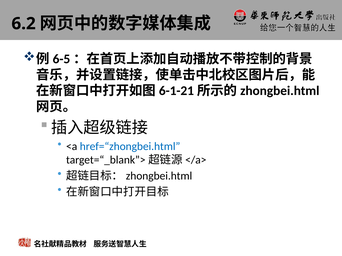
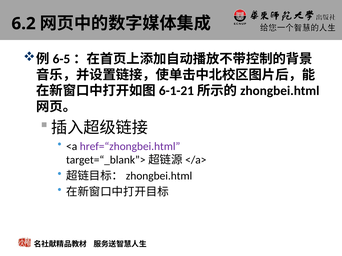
href=“zhongbei.html colour: blue -> purple
